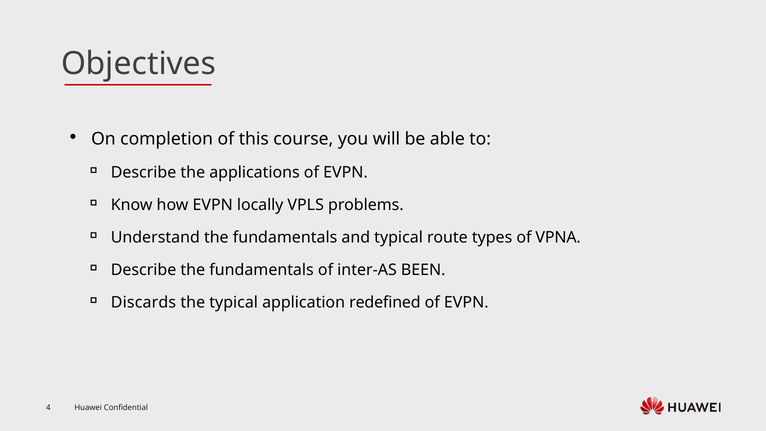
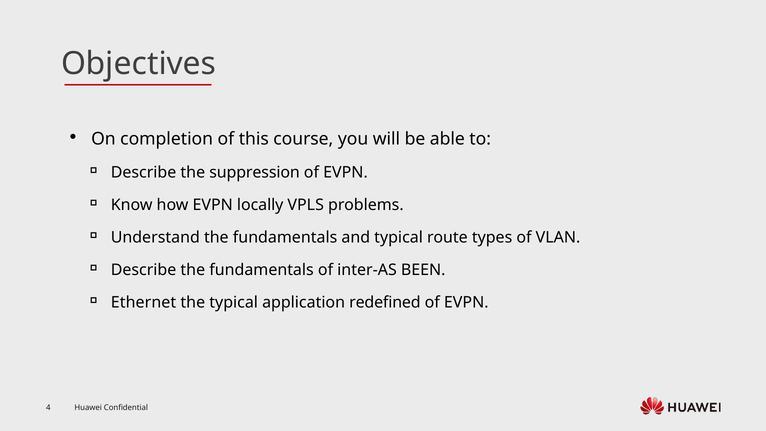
applications: applications -> suppression
VPNA: VPNA -> VLAN
Discards: Discards -> Ethernet
